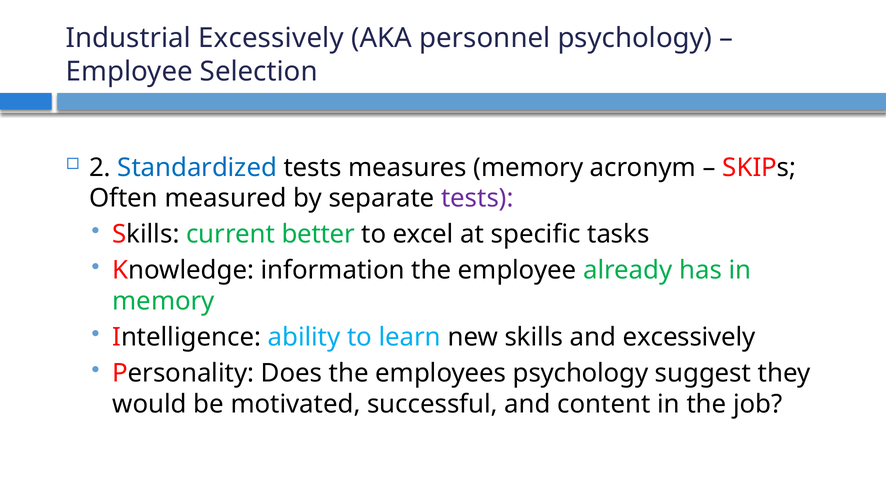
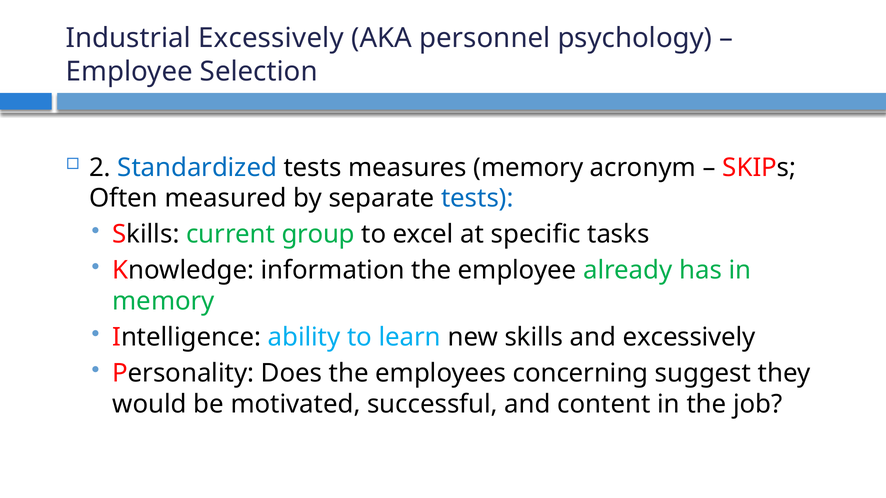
tests at (477, 199) colour: purple -> blue
better: better -> group
employees psychology: psychology -> concerning
